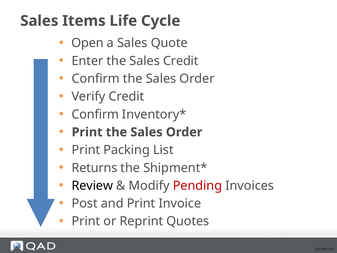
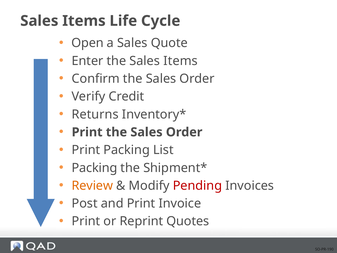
the Sales Credit: Credit -> Items
Confirm at (95, 114): Confirm -> Returns
Returns at (95, 168): Returns -> Packing
Review colour: black -> orange
